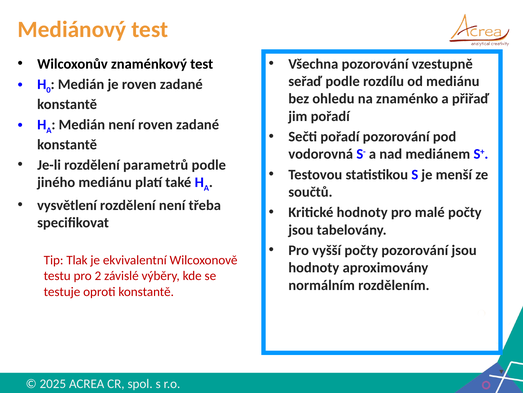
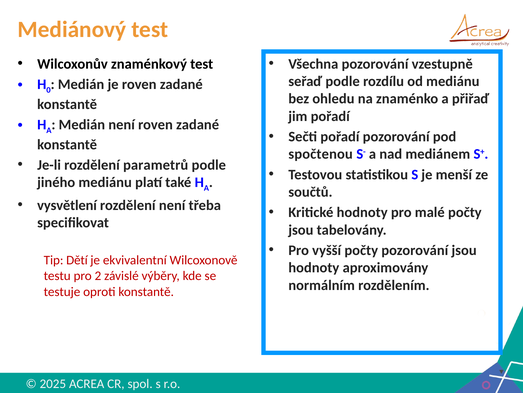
vodorovná: vodorovná -> spočtenou
Tlak: Tlak -> Dětí
